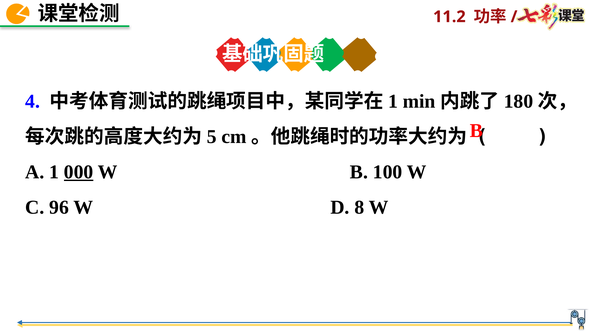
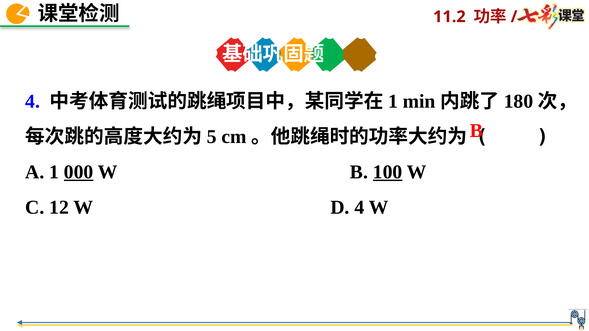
100 underline: none -> present
96: 96 -> 12
D 8: 8 -> 4
